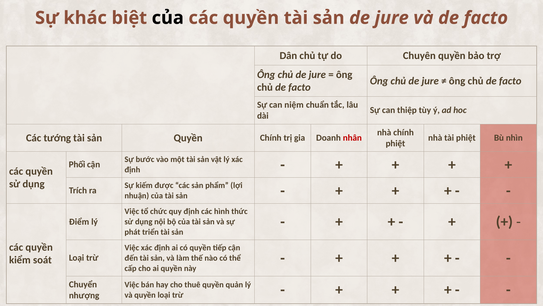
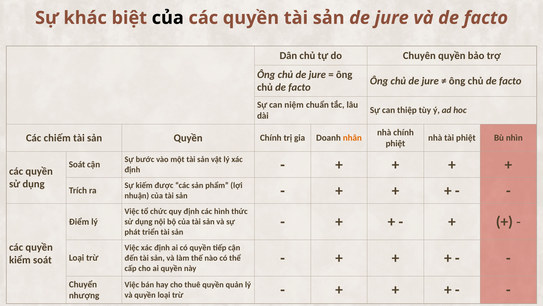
tướng: tướng -> chiếm
nhân colour: red -> orange
Phối at (77, 164): Phối -> Soát
